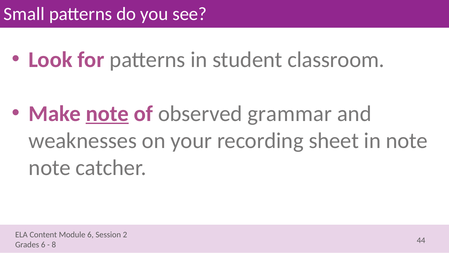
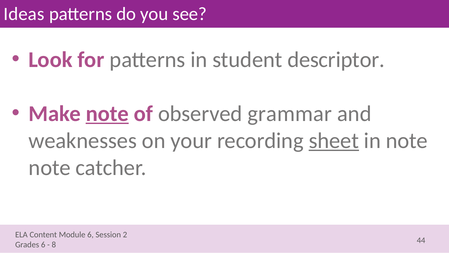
Small: Small -> Ideas
classroom: classroom -> descriptor
sheet underline: none -> present
